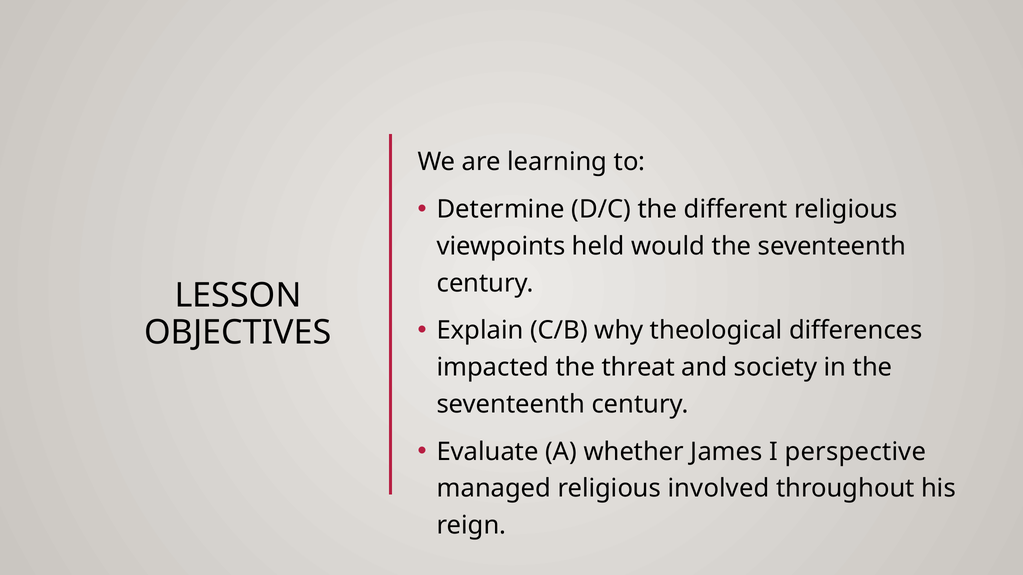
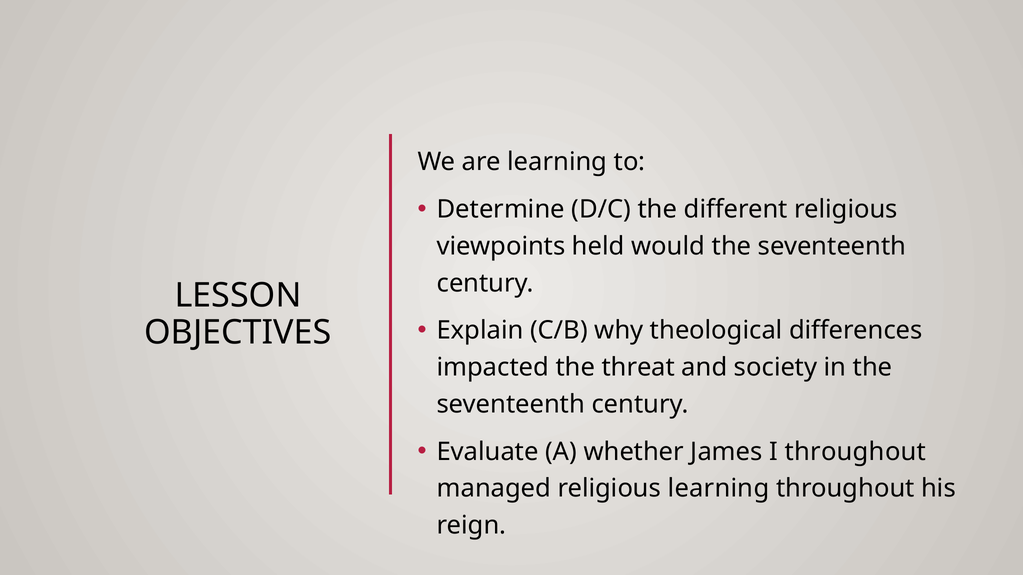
I perspective: perspective -> throughout
religious involved: involved -> learning
